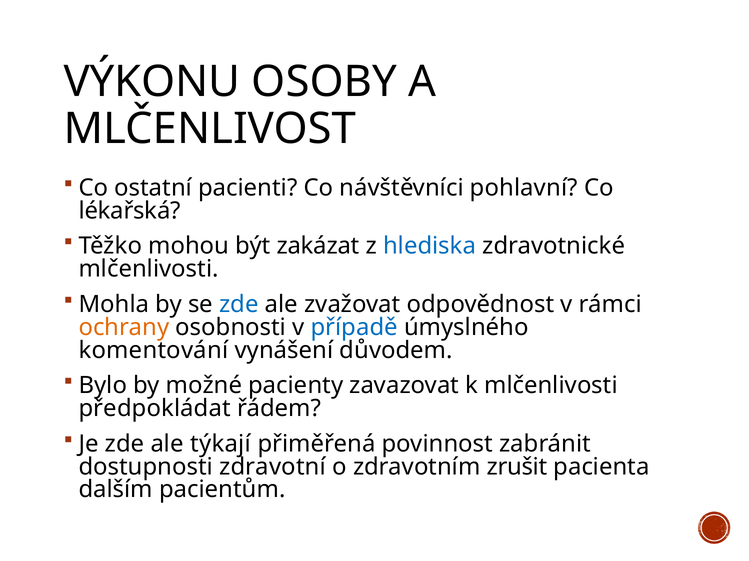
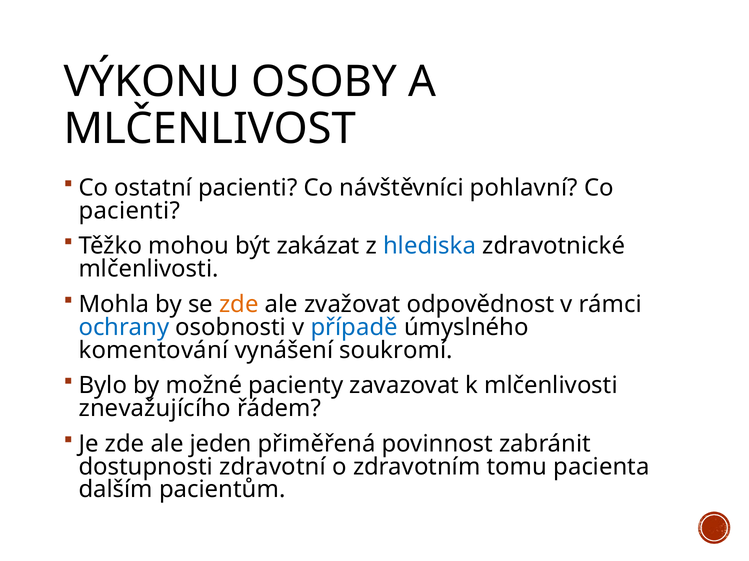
lékařská at (130, 211): lékařská -> pacienti
zde at (239, 305) colour: blue -> orange
ochrany colour: orange -> blue
důvodem: důvodem -> soukromí
předpokládat: předpokládat -> znevažujícího
týkají: týkají -> jeden
zrušit: zrušit -> tomu
